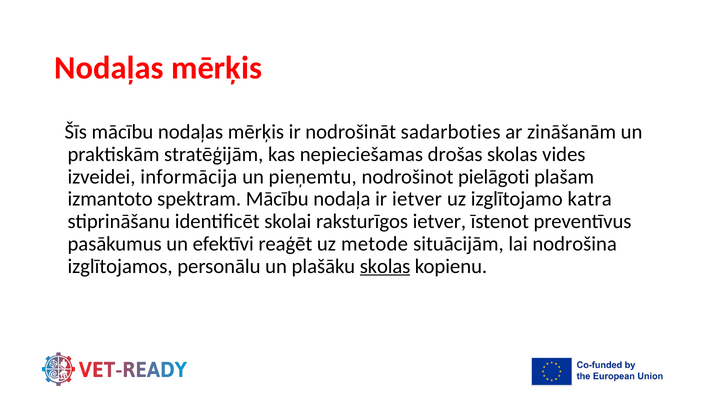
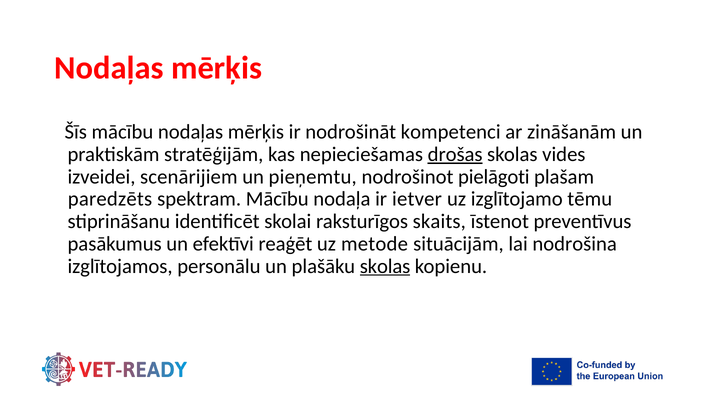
sadarboties: sadarboties -> kompetenci
drošas underline: none -> present
informācija: informācija -> scenārijiem
izmantoto: izmantoto -> paredzēts
katra: katra -> tēmu
raksturīgos ietver: ietver -> skaits
